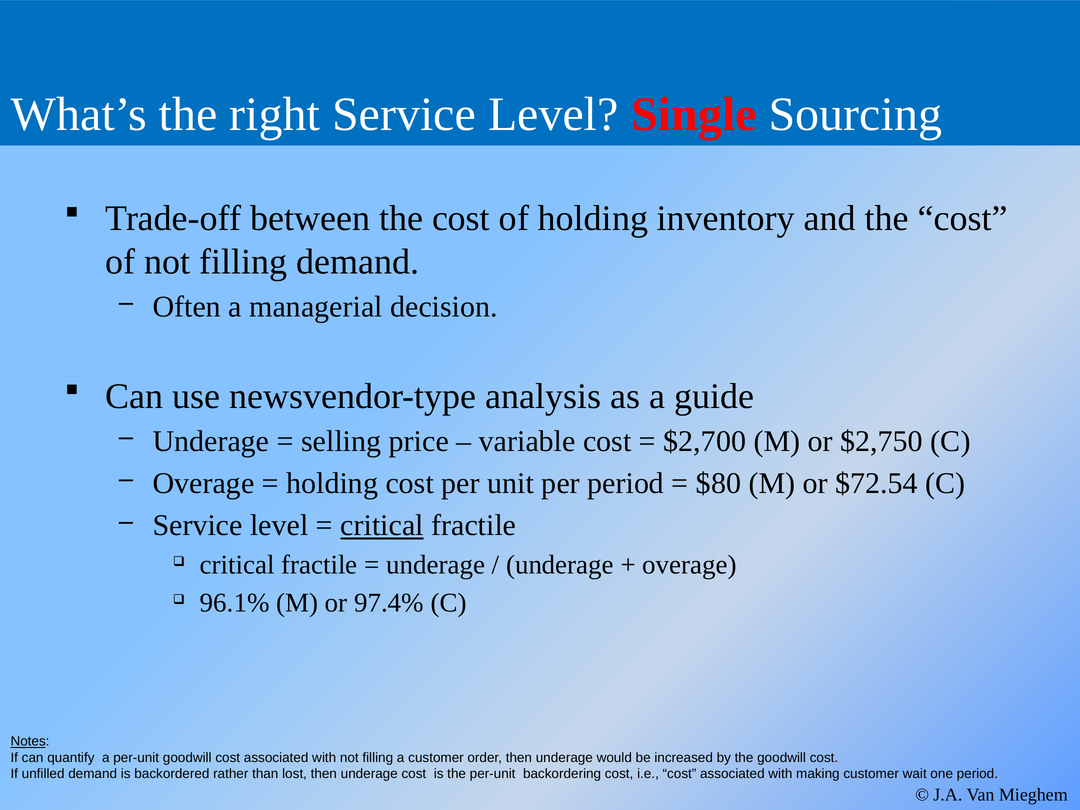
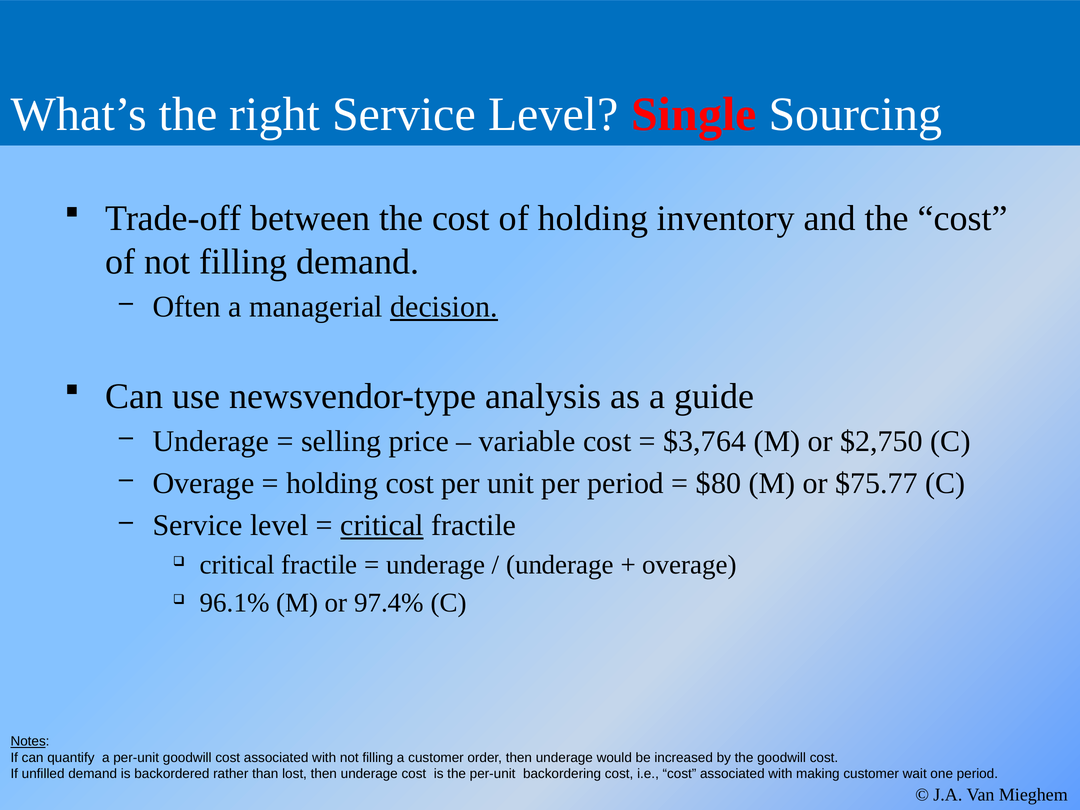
decision underline: none -> present
$2,700: $2,700 -> $3,764
$72.54: $72.54 -> $75.77
